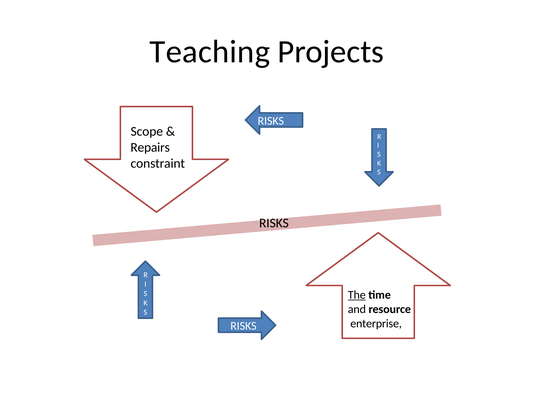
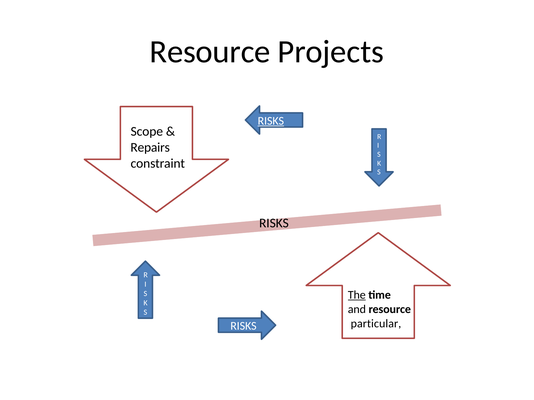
Teaching at (210, 52): Teaching -> Resource
RISKS at (271, 121) underline: none -> present
enterprise: enterprise -> particular
